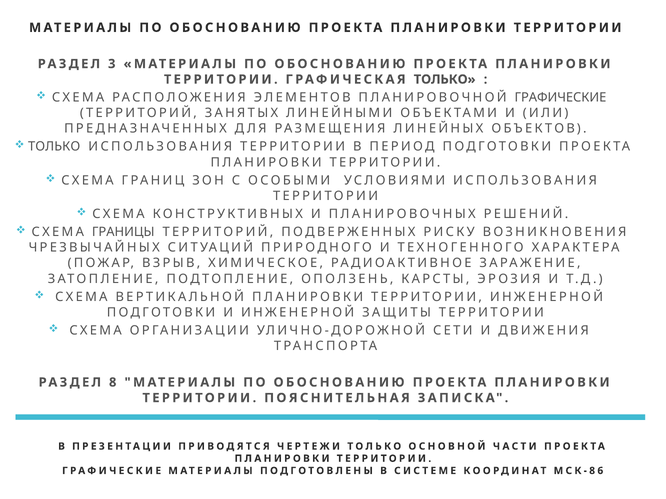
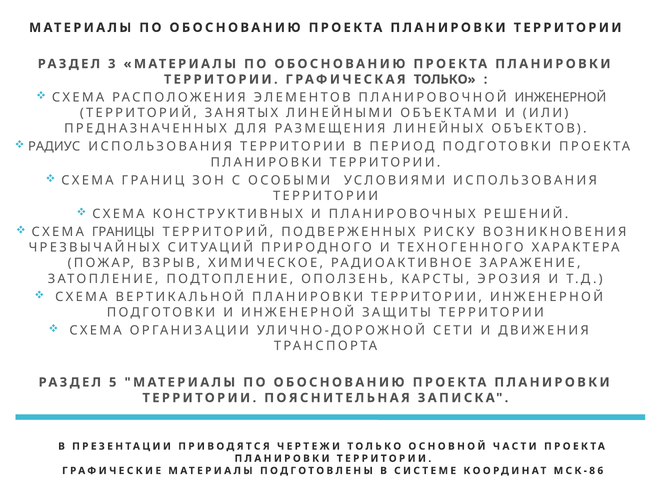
ПЛАНИРОВОЧНОЙ ГРАФИЧЕСКИЕ: ГРАФИЧЕСКИЕ -> ИНЖЕНЕРНОЙ
ТОЛЬКО at (54, 147): ТОЛЬКО -> РАДИУС
8: 8 -> 5
